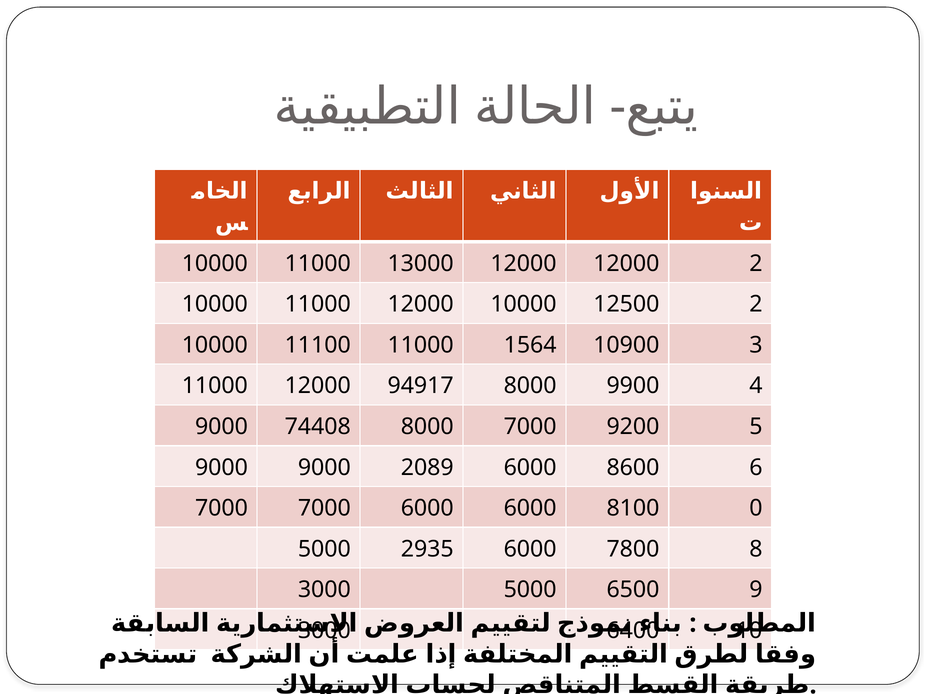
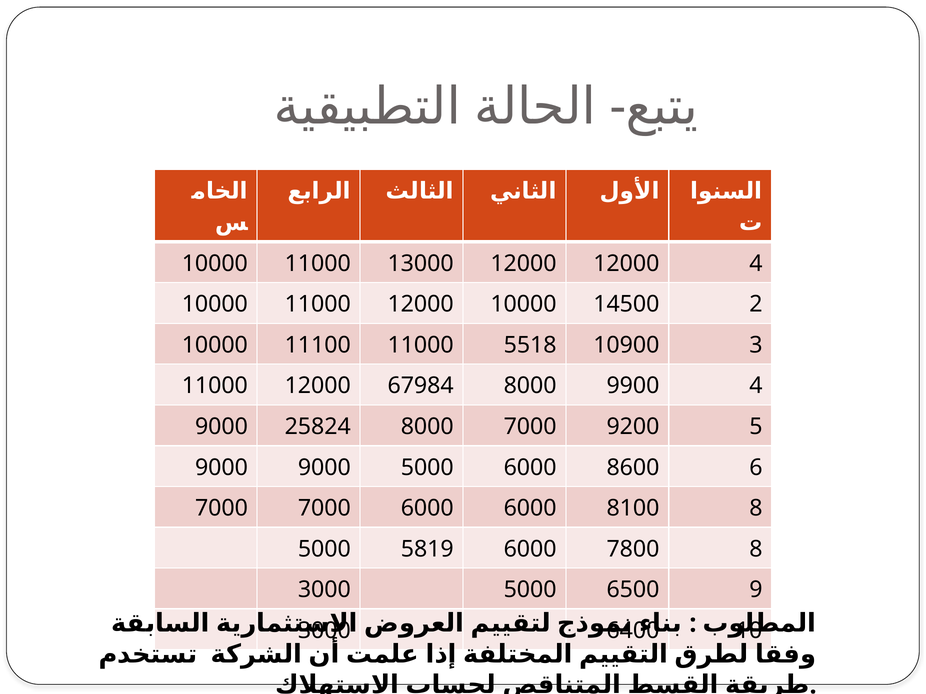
12000 2: 2 -> 4
12500: 12500 -> 14500
1564: 1564 -> 5518
94917: 94917 -> 67984
74408: 74408 -> 25824
9000 2089: 2089 -> 5000
8100 0: 0 -> 8
2935: 2935 -> 5819
